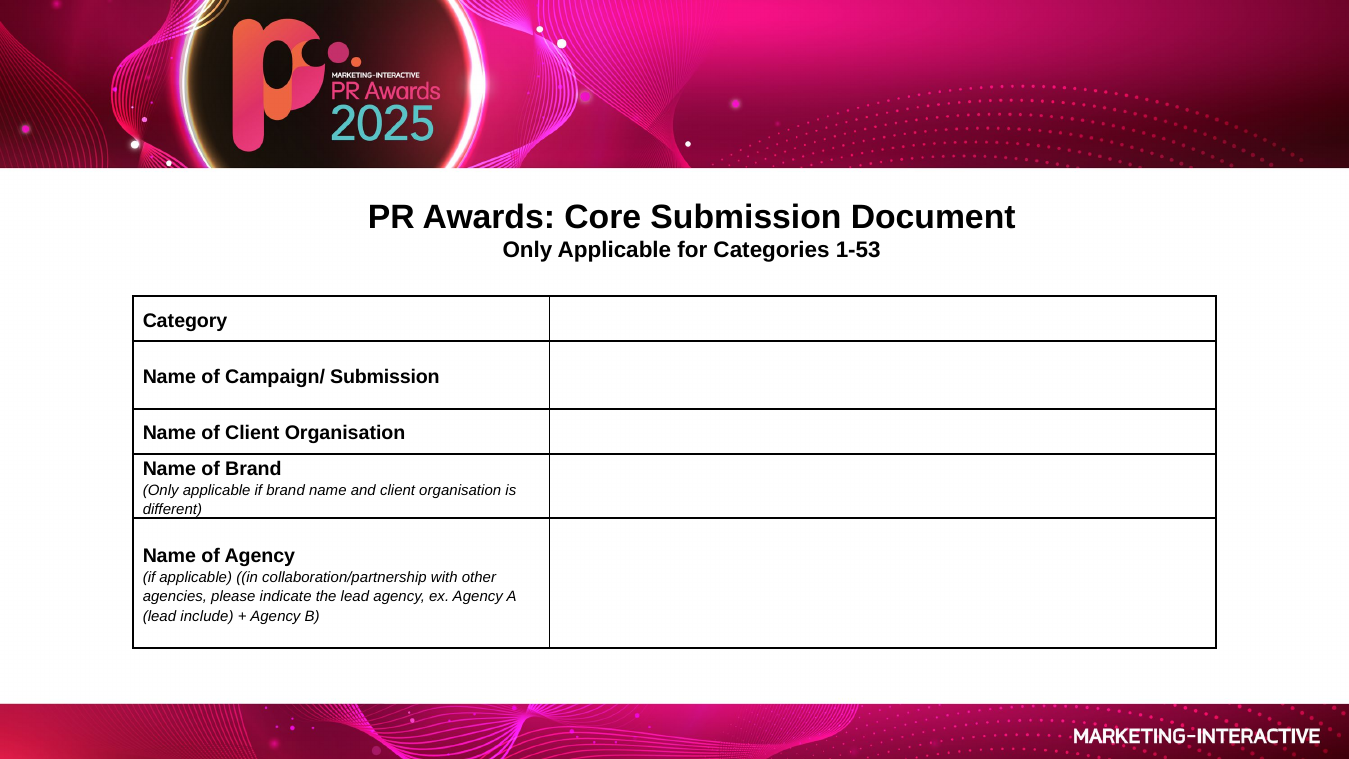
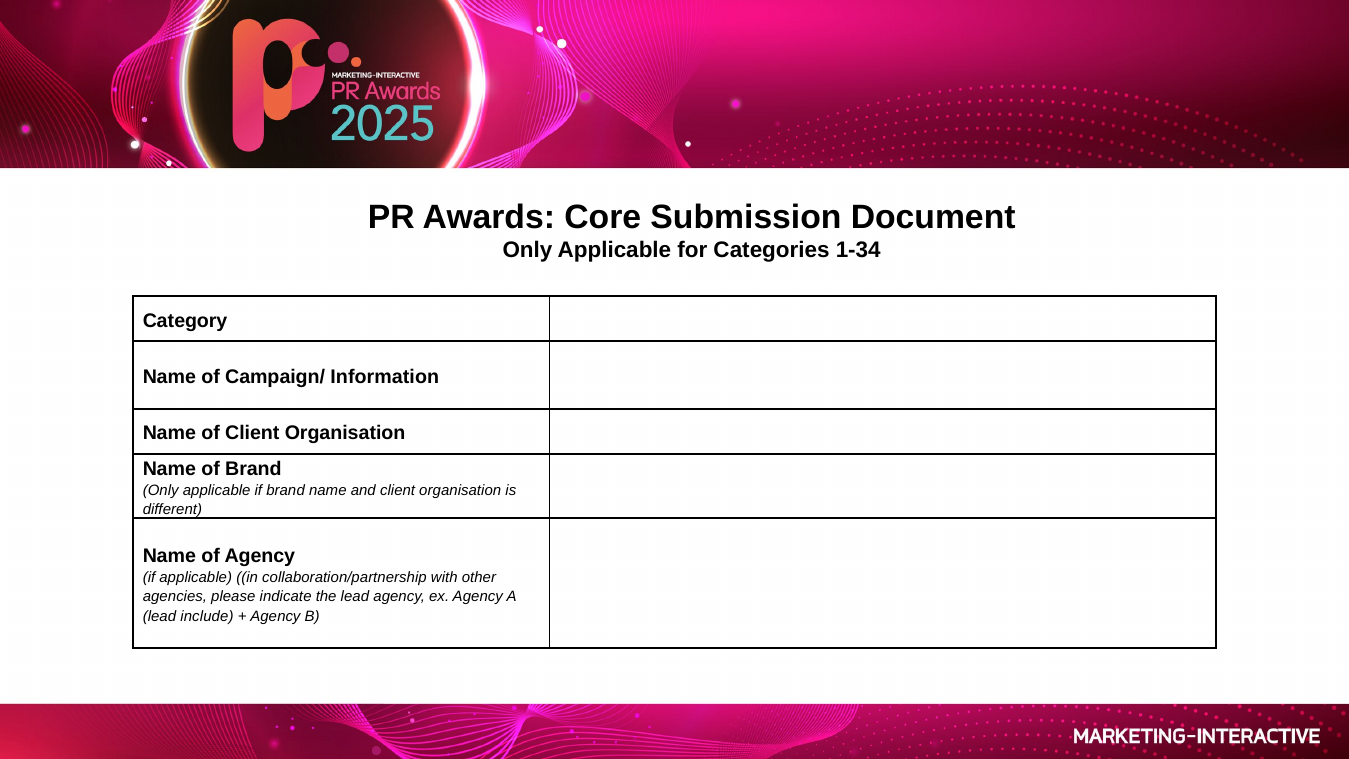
1-53: 1-53 -> 1-34
Campaign/ Submission: Submission -> Information
